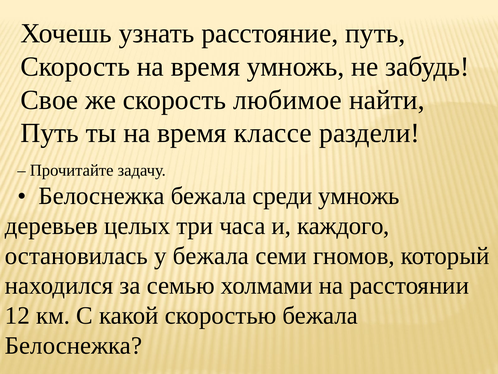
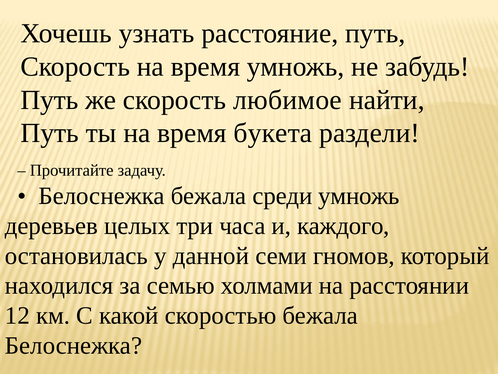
Свое at (49, 100): Свое -> Путь
классе: классе -> букета
у бежала: бежала -> данной
